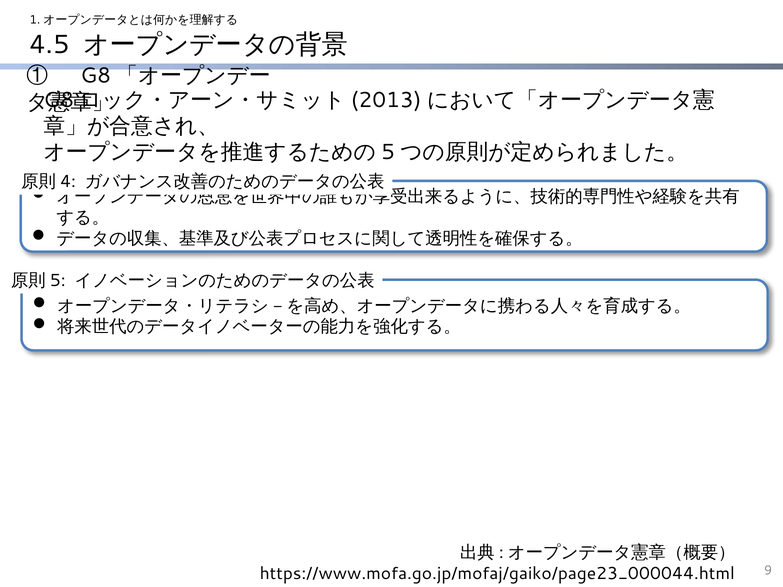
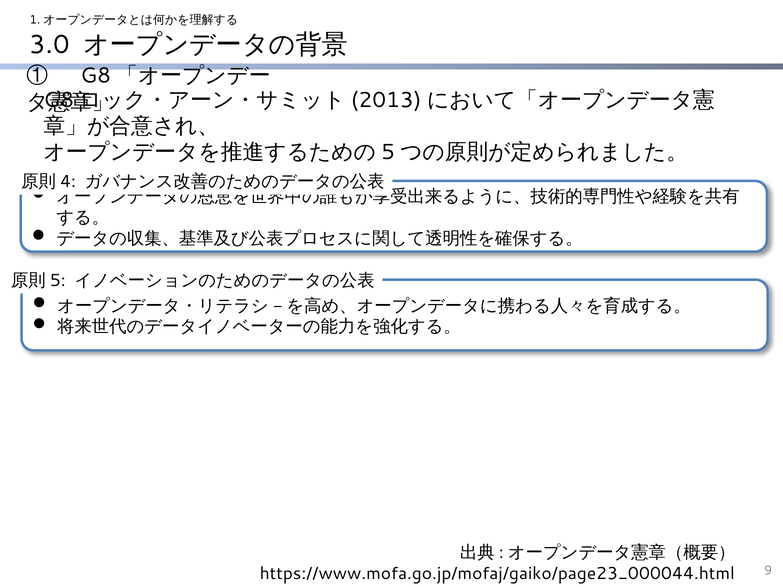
4.5: 4.5 -> 3.0
